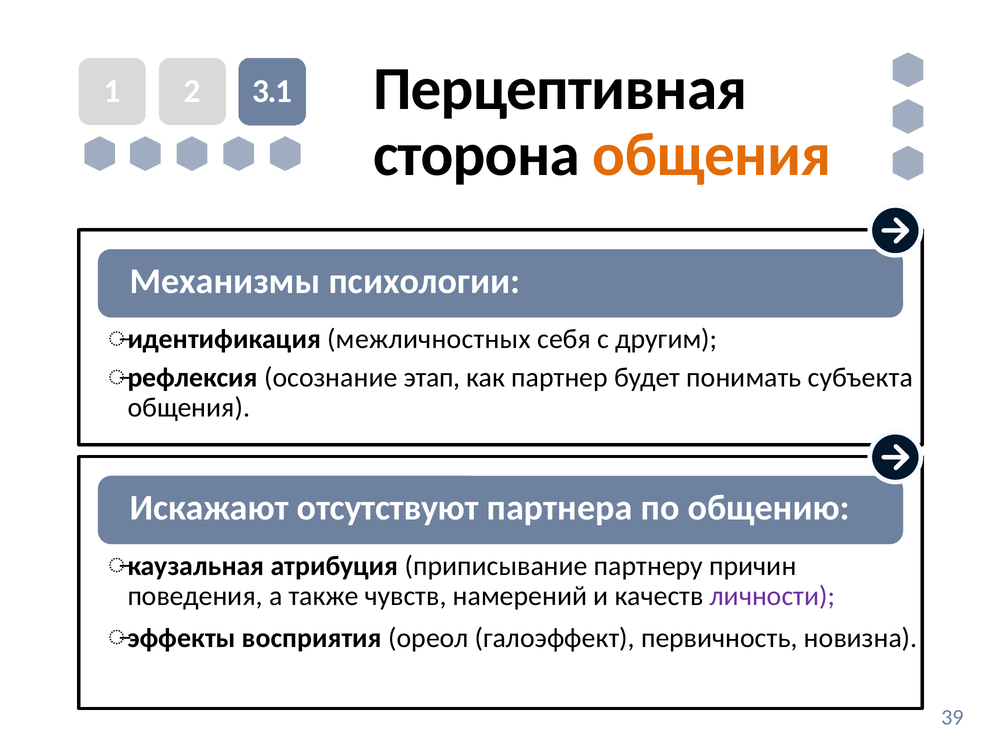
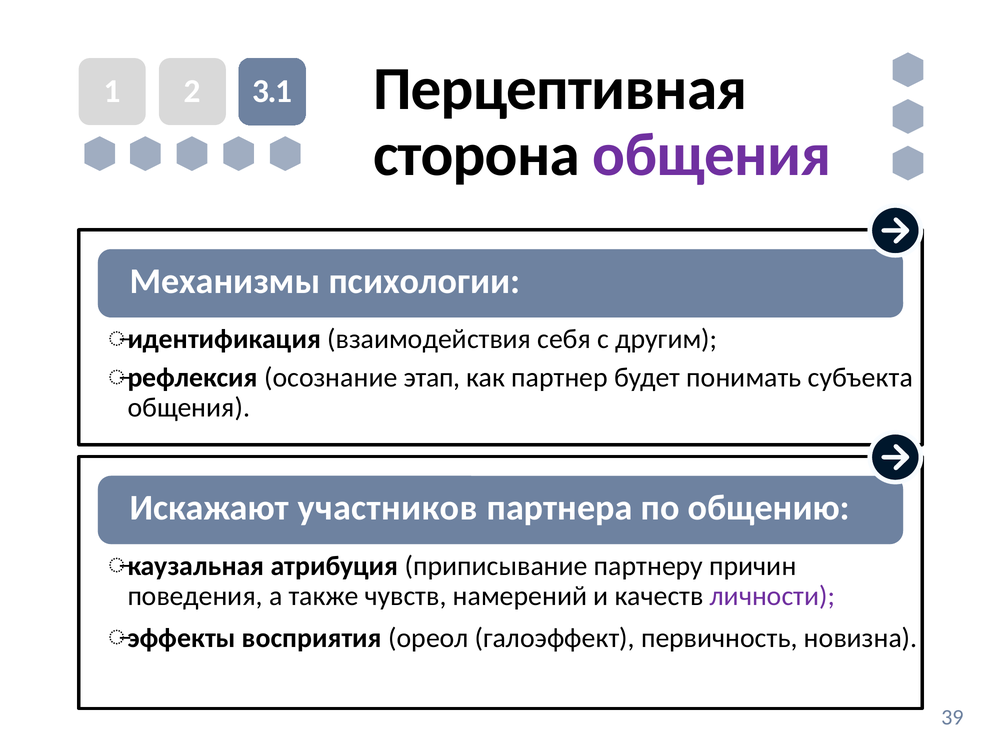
общения at (712, 155) colour: orange -> purple
межличностных: межличностных -> взаимодействия
отсутствуют: отсутствуют -> участников
